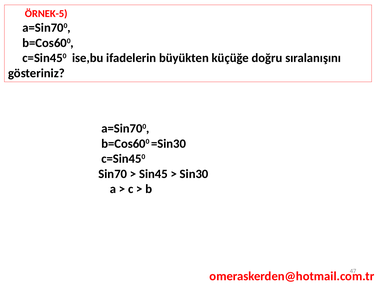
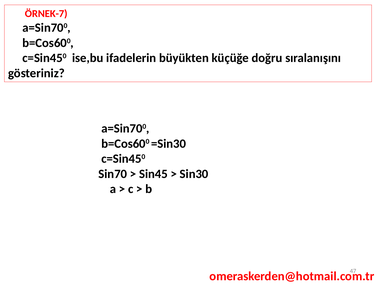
ÖRNEK-5: ÖRNEK-5 -> ÖRNEK-7
